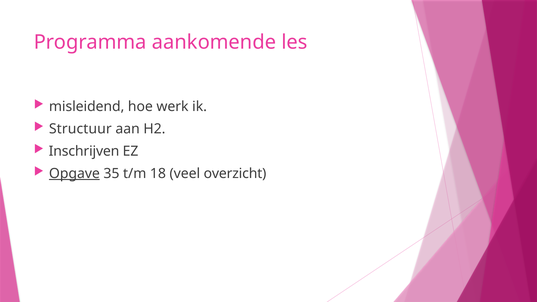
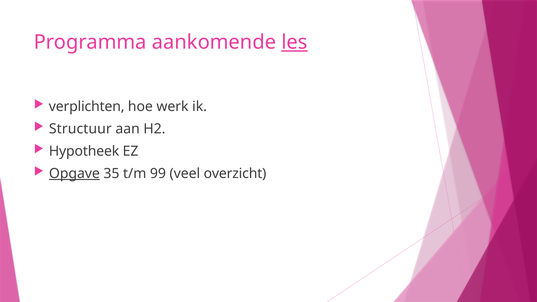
les underline: none -> present
misleidend: misleidend -> verplichten
Inschrijven: Inschrijven -> Hypotheek
18: 18 -> 99
